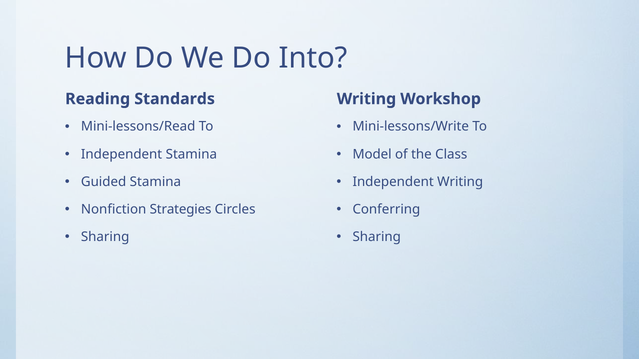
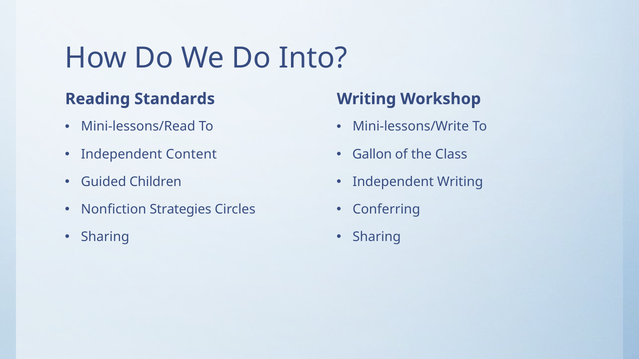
Independent Stamina: Stamina -> Content
Model: Model -> Gallon
Guided Stamina: Stamina -> Children
